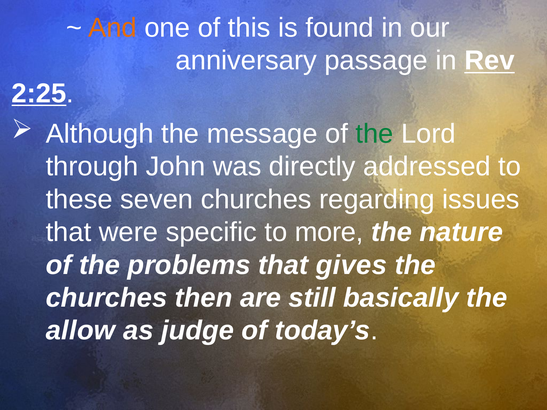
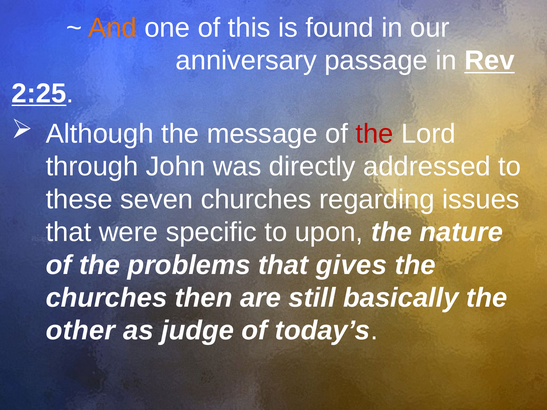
the at (375, 134) colour: green -> red
more: more -> upon
allow: allow -> other
